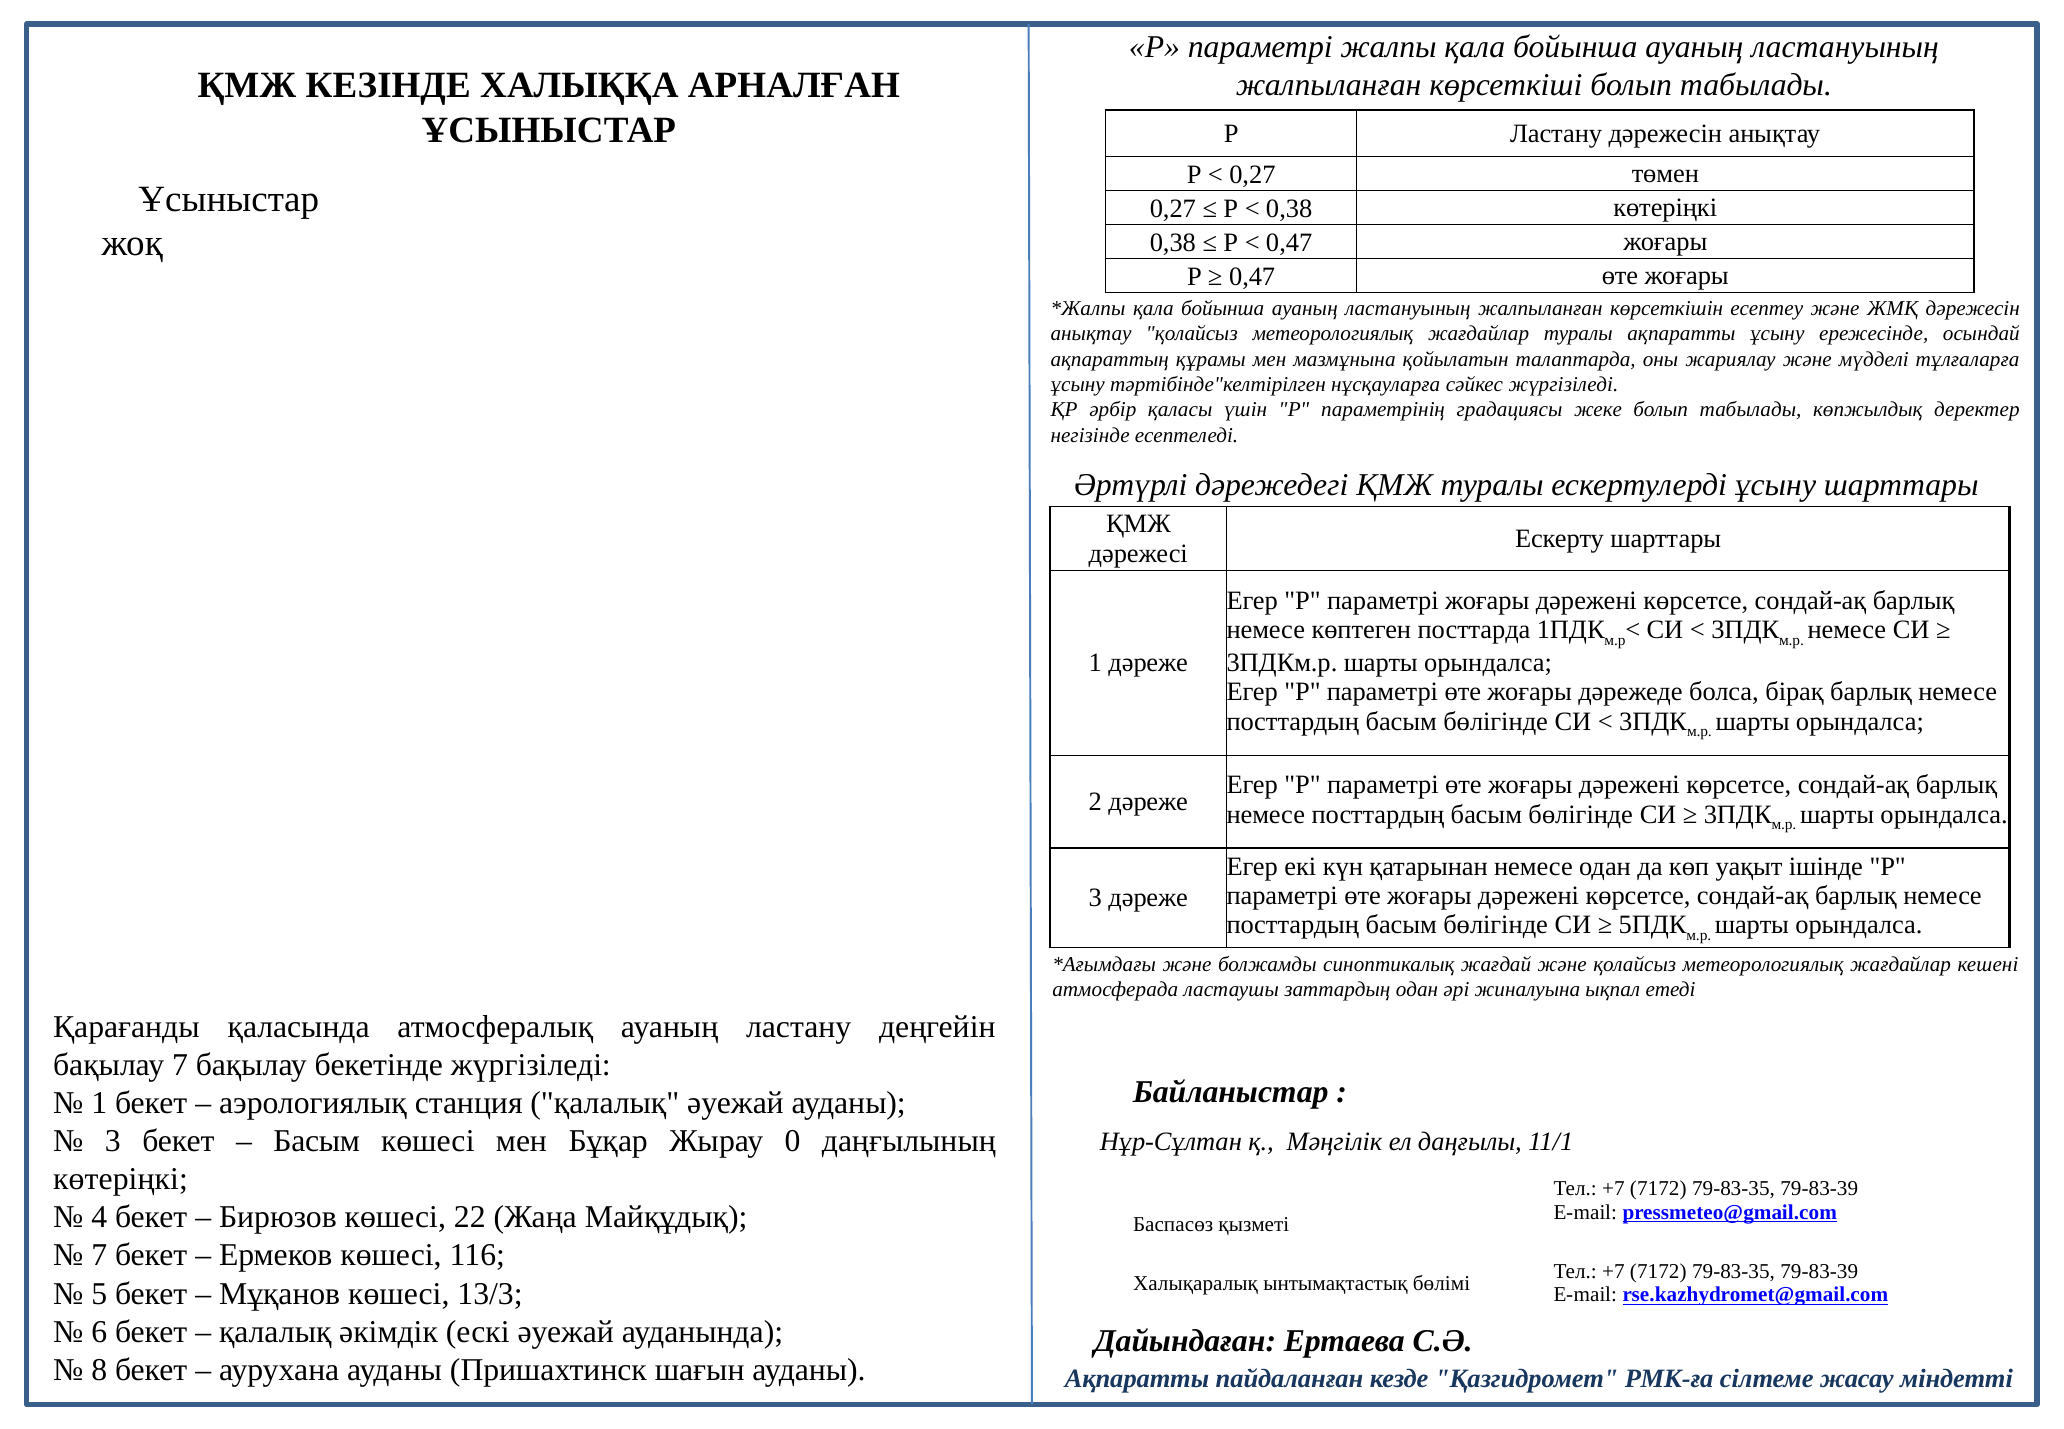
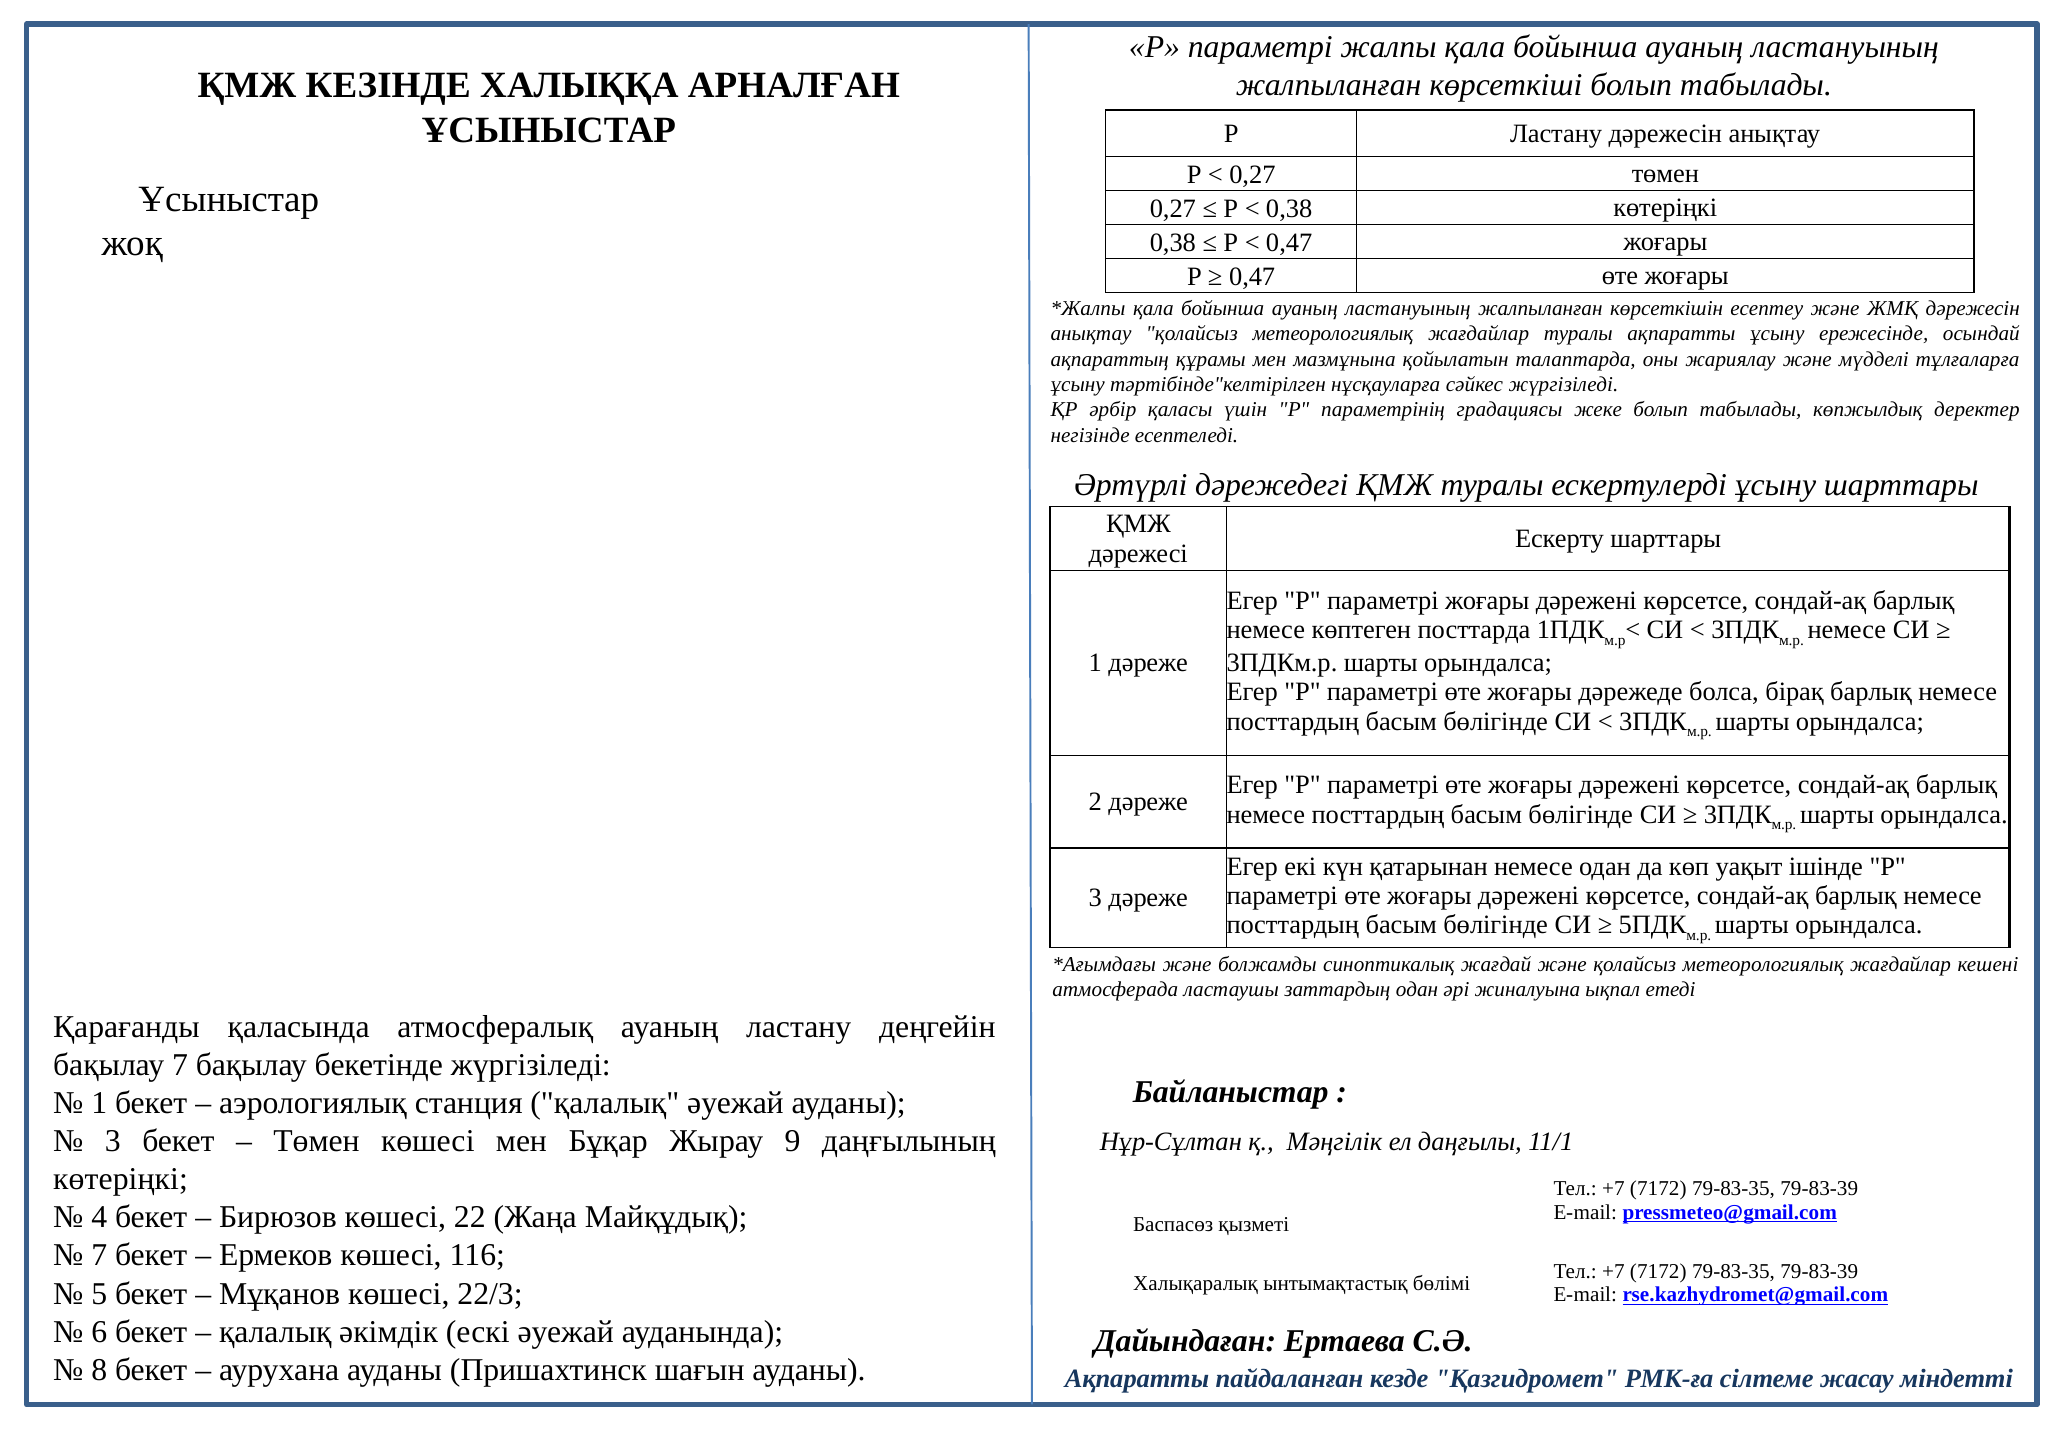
Басым at (317, 1141): Басым -> Төмен
0: 0 -> 9
13/3: 13/3 -> 22/3
